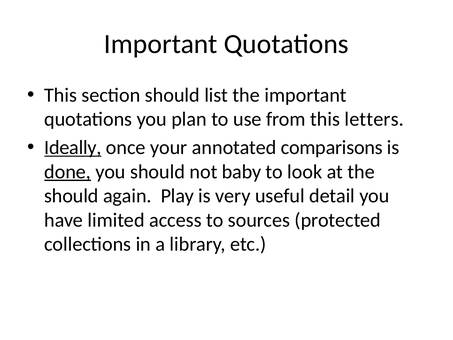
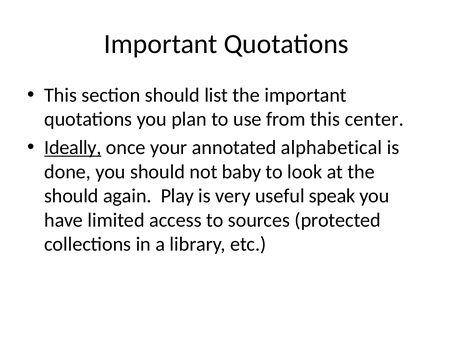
letters: letters -> center
comparisons: comparisons -> alphabetical
done underline: present -> none
detail: detail -> speak
